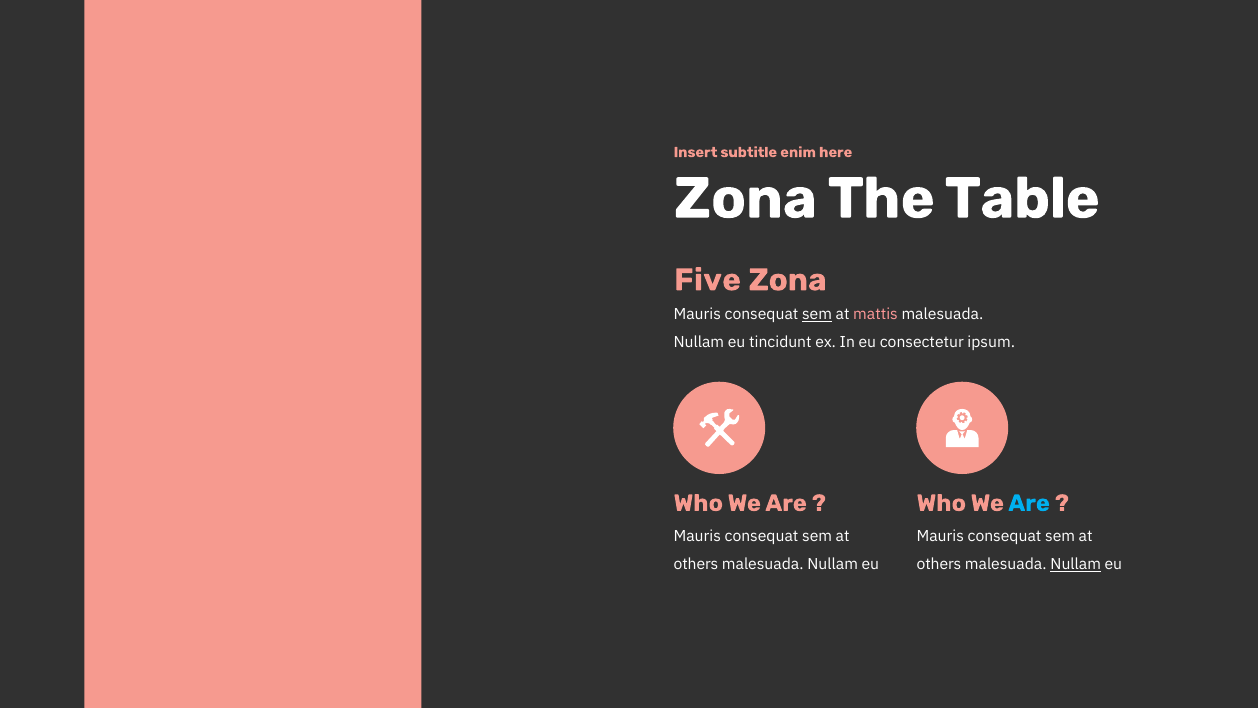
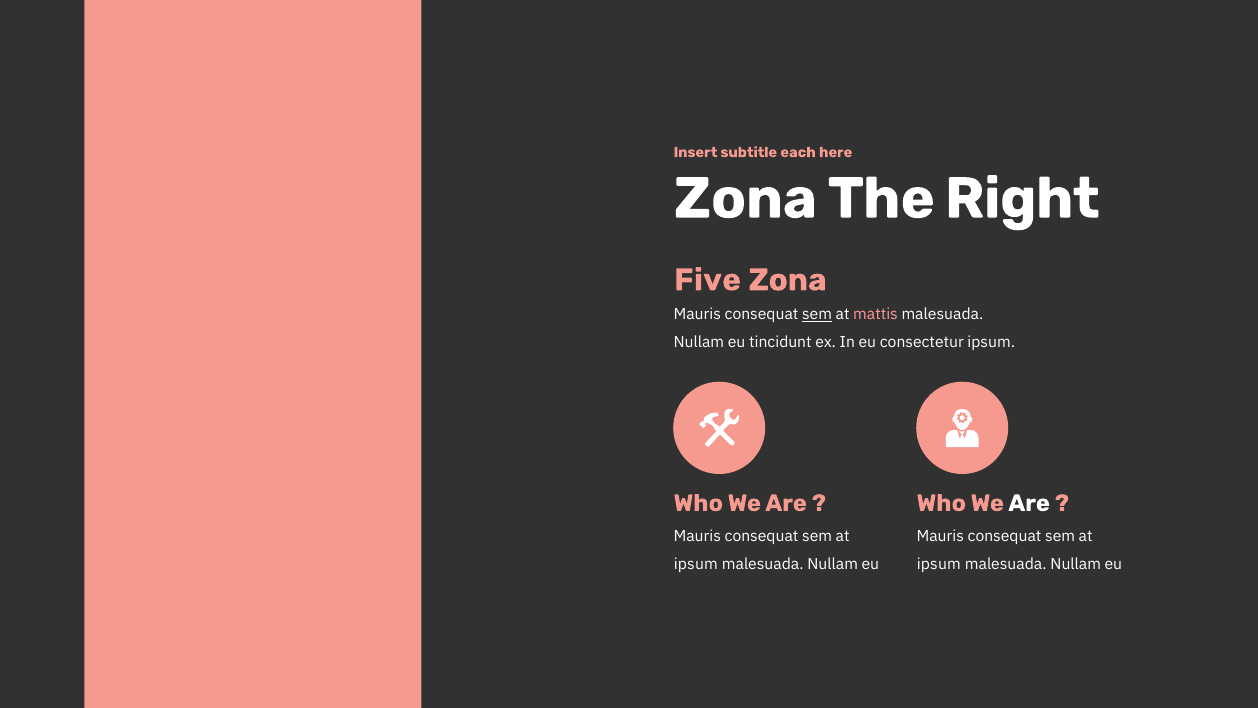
enim: enim -> each
Table: Table -> Right
Are at (1029, 503) colour: light blue -> white
others at (696, 564): others -> ipsum
others at (939, 564): others -> ipsum
Nullam at (1076, 564) underline: present -> none
